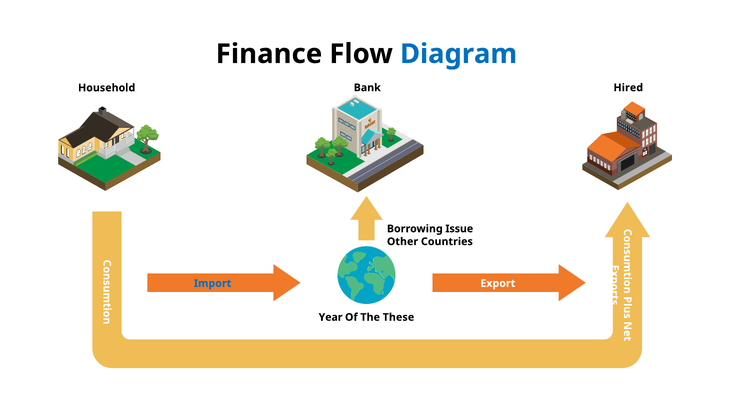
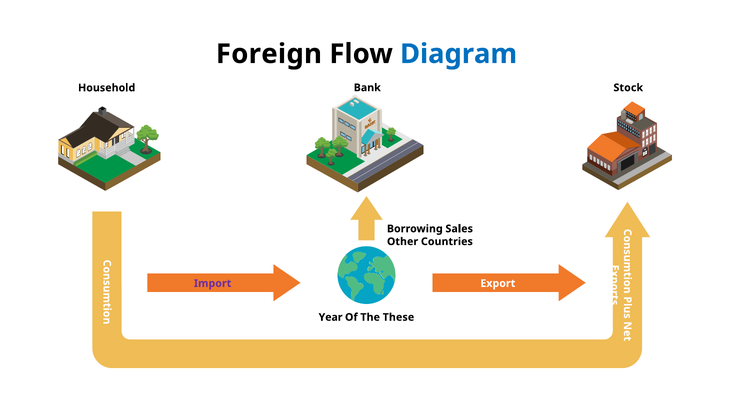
Finance: Finance -> Foreign
Hired: Hired -> Stock
Issue: Issue -> Sales
Import colour: blue -> purple
